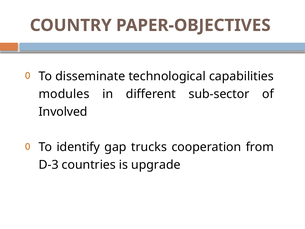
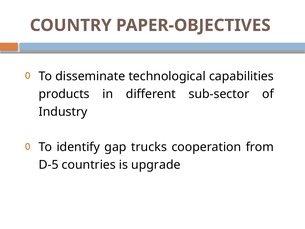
modules: modules -> products
Involved: Involved -> Industry
D-3: D-3 -> D-5
